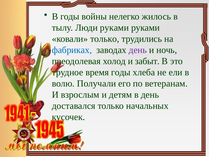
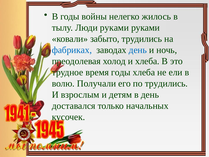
ковали только: только -> забыто
день at (138, 50) colour: purple -> blue
и забыт: забыт -> хлеба
по ветеранам: ветеранам -> трудились
